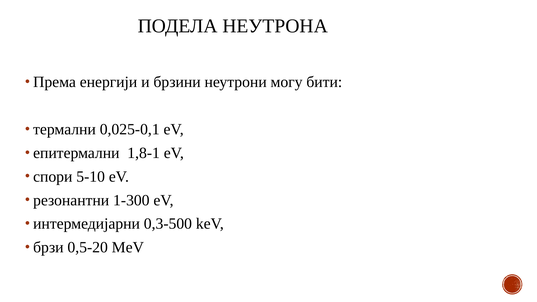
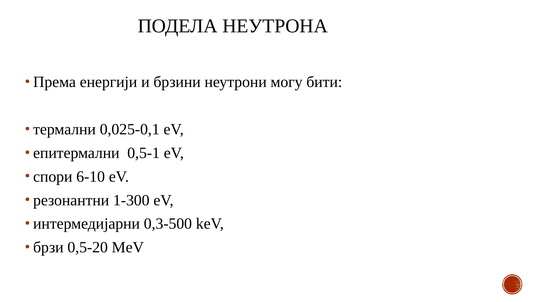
1,8-1: 1,8-1 -> 0,5-1
5-10: 5-10 -> 6-10
